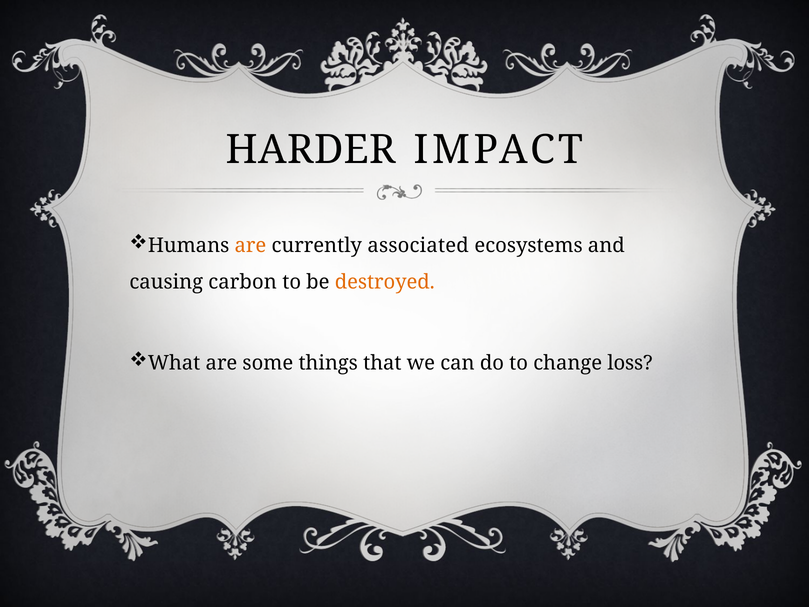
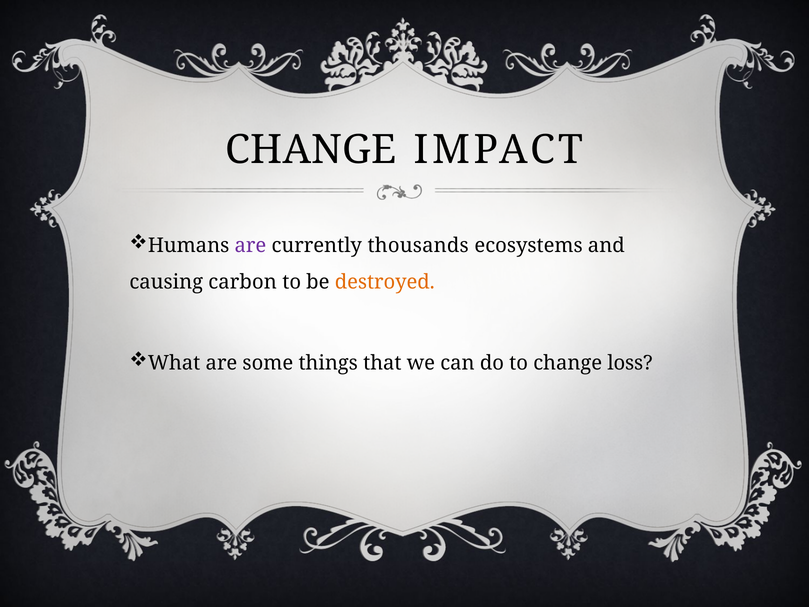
HARDER at (311, 150): HARDER -> CHANGE
are at (250, 245) colour: orange -> purple
associated: associated -> thousands
